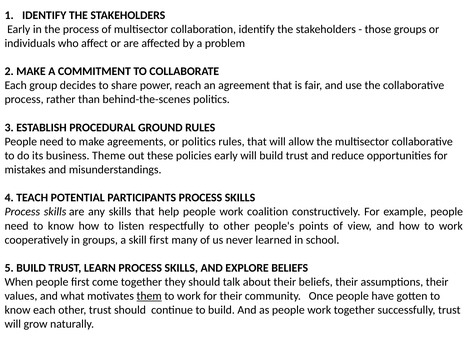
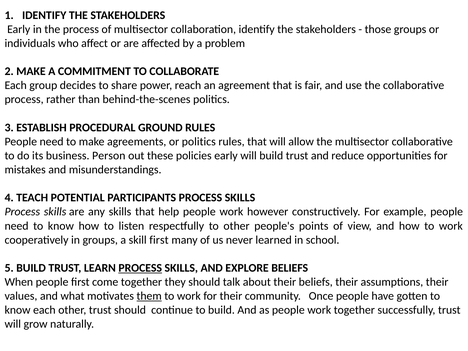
Theme: Theme -> Person
coalition: coalition -> however
PROCESS at (140, 268) underline: none -> present
